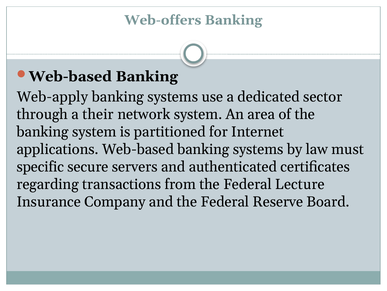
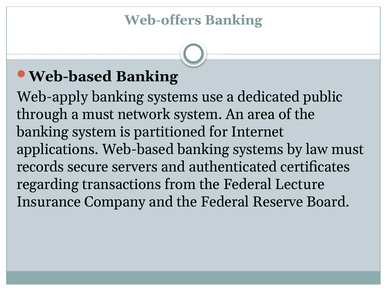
sector: sector -> public
a their: their -> must
specific: specific -> records
